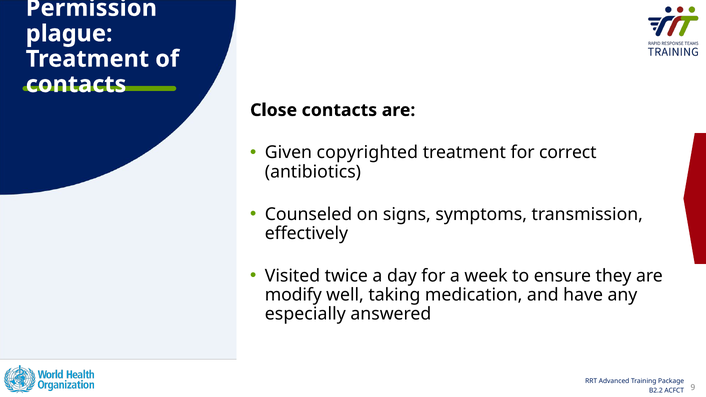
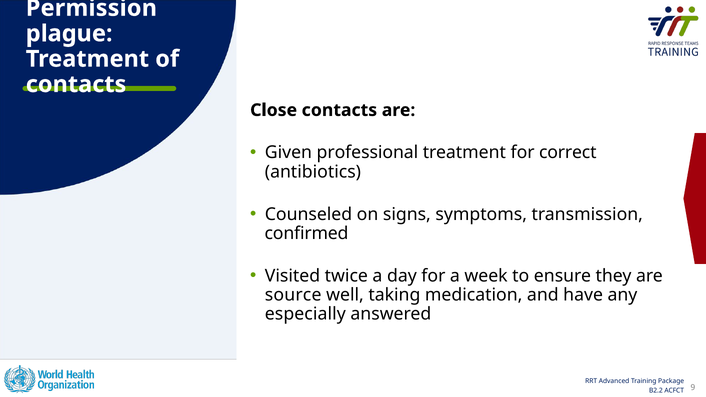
copyrighted: copyrighted -> professional
effectively: effectively -> confirmed
modify: modify -> source
